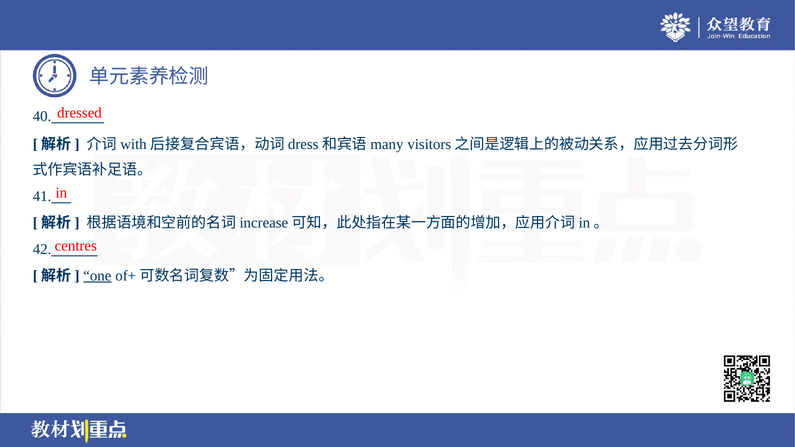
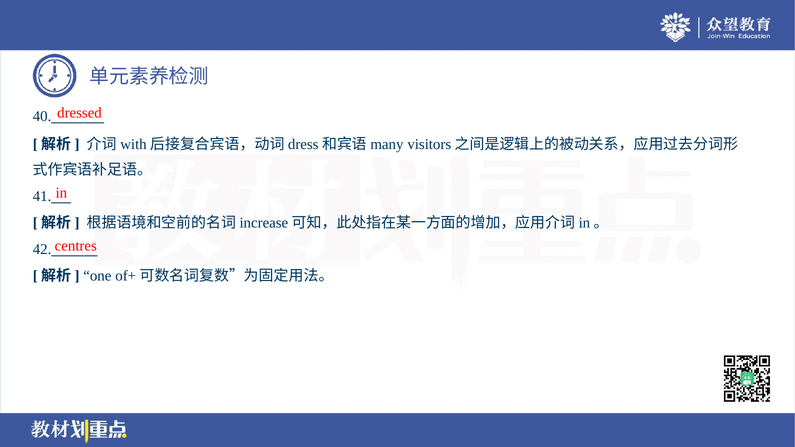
one underline: present -> none
